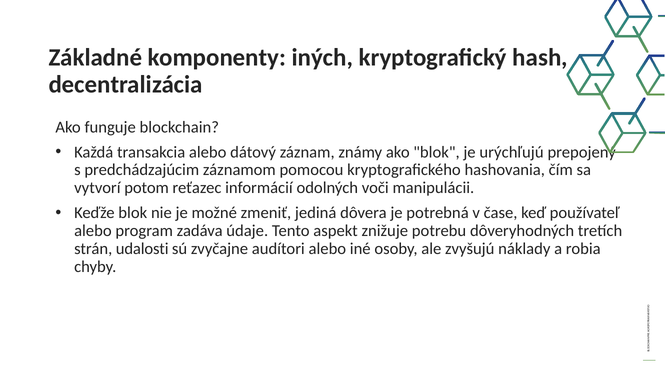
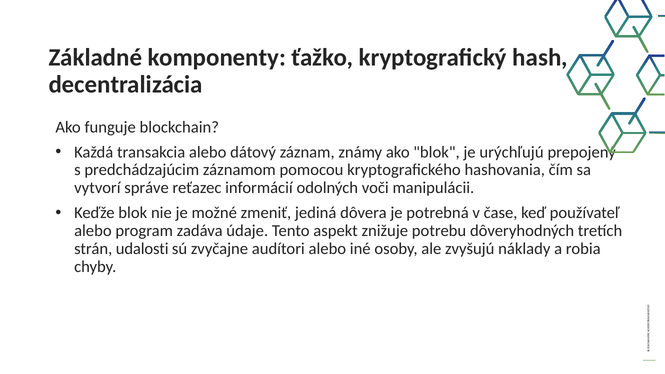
iných: iných -> ťažko
potom: potom -> správe
